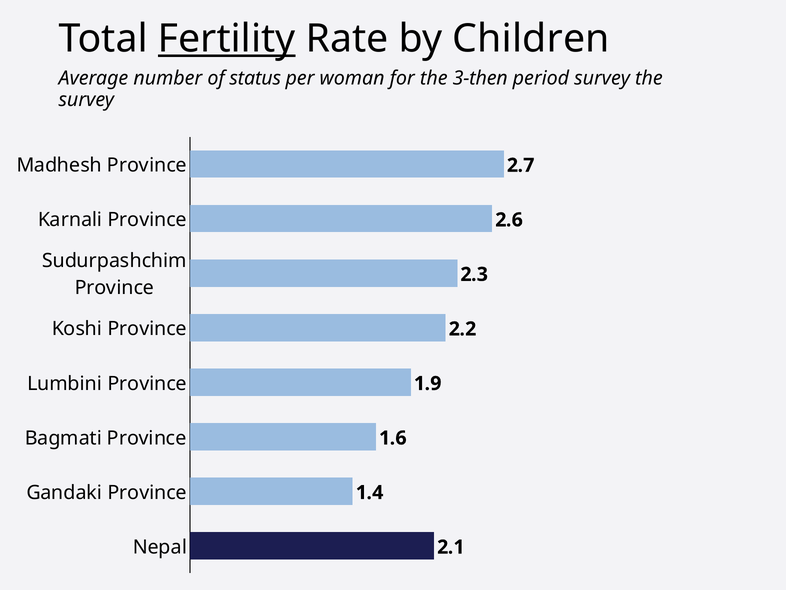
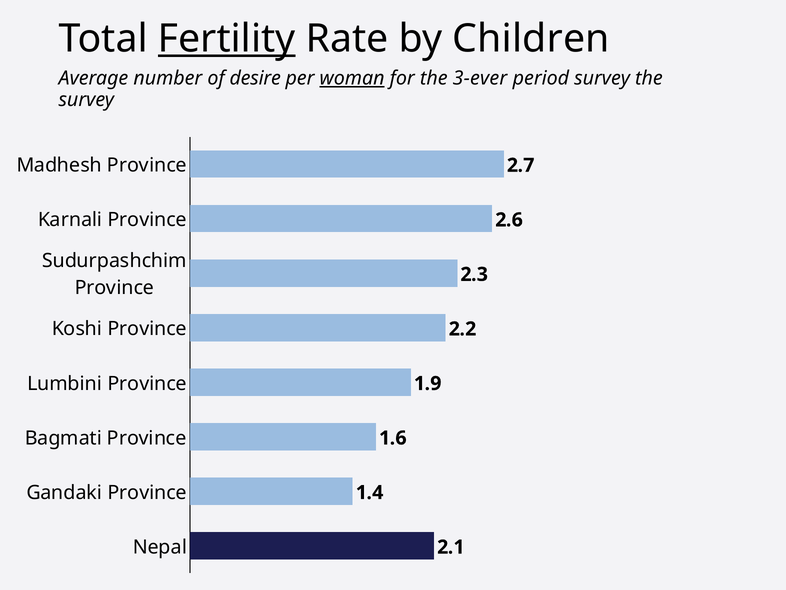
status: status -> desire
woman underline: none -> present
3-then: 3-then -> 3-ever
